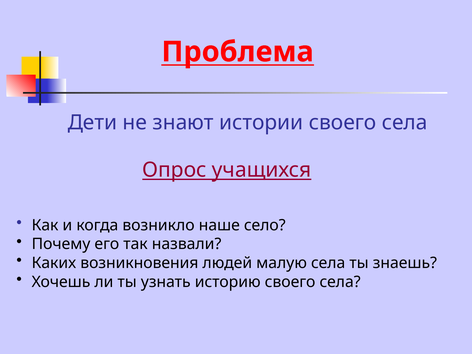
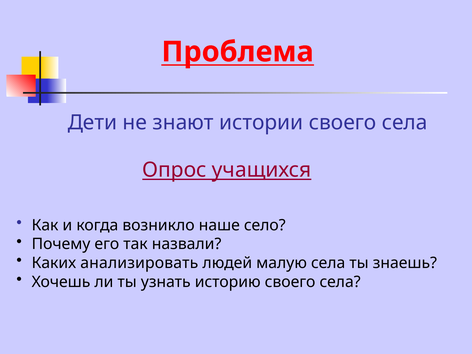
возникновения: возникновения -> анализировать
